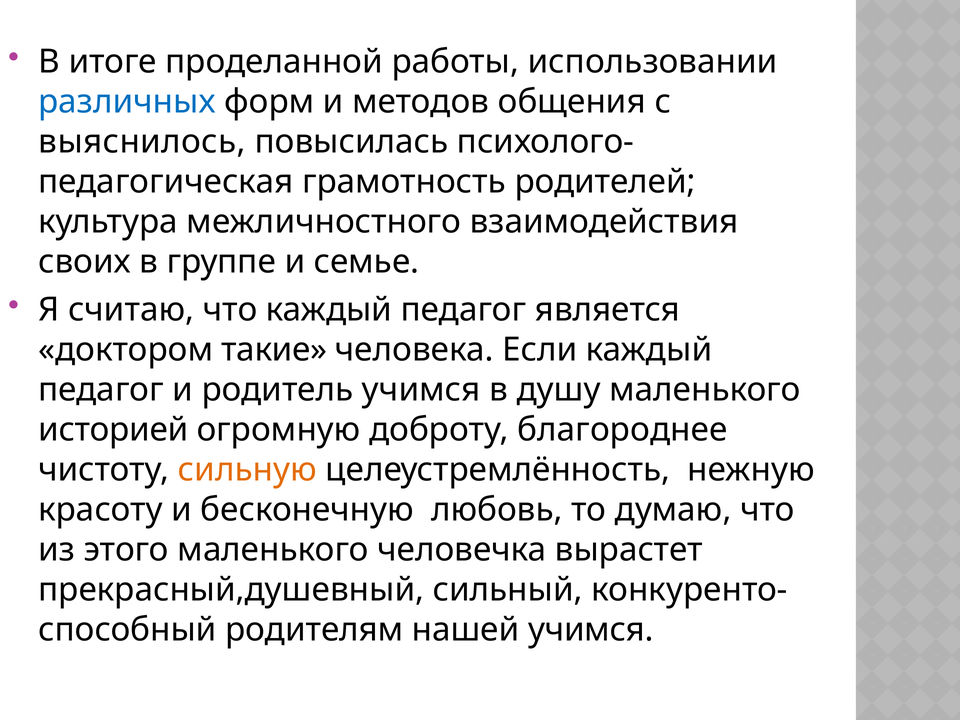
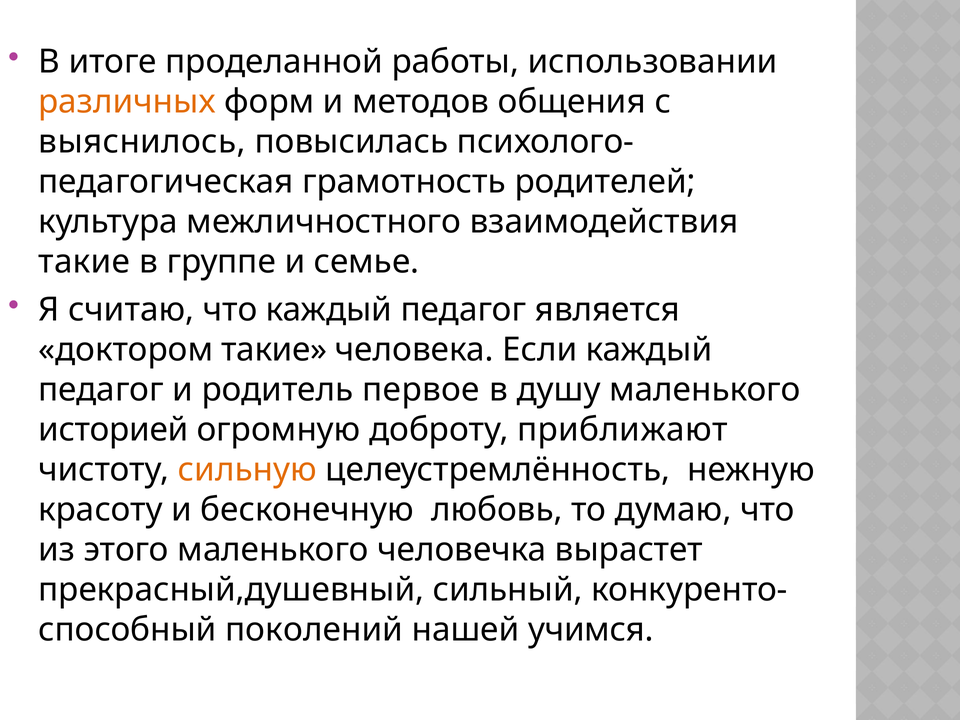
различных colour: blue -> orange
своих at (84, 262): своих -> такие
родитель учимся: учимся -> первое
благороднее: благороднее -> приближают
родителям: родителям -> поколений
